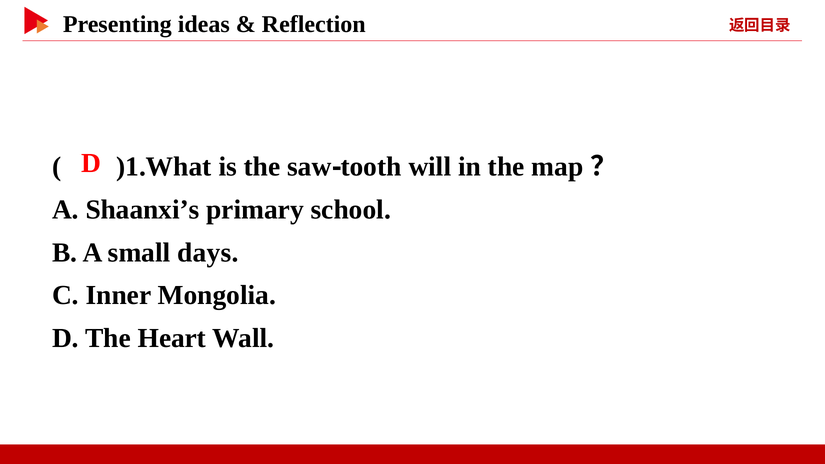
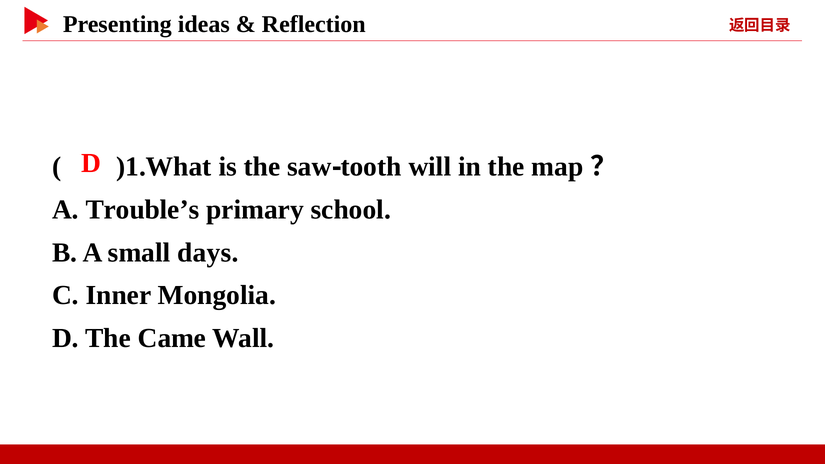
Shaanxi’s: Shaanxi’s -> Trouble’s
Heart: Heart -> Came
